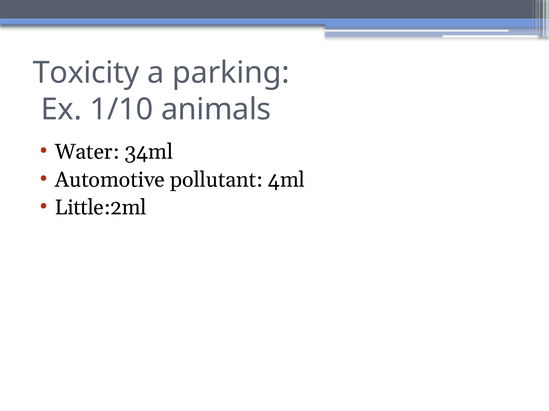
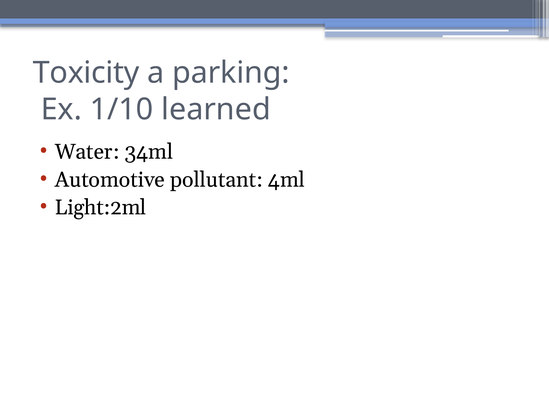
animals: animals -> learned
Little:2ml: Little:2ml -> Light:2ml
